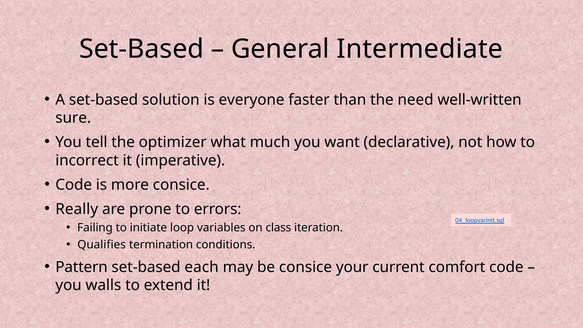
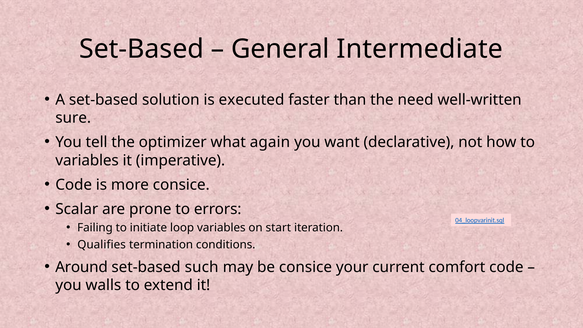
everyone: everyone -> executed
much: much -> again
incorrect at (87, 160): incorrect -> variables
Really: Really -> Scalar
class: class -> start
Pattern: Pattern -> Around
each: each -> such
